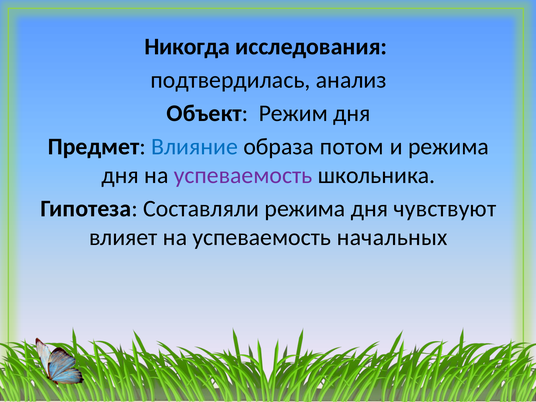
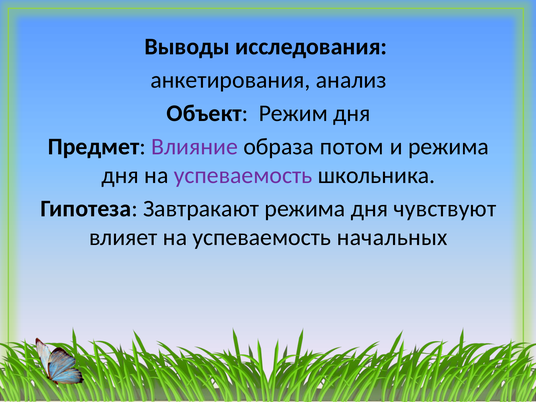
Никогда: Никогда -> Выводы
подтвердилась: подтвердилась -> анкетирования
Влияние colour: blue -> purple
Составляли: Составляли -> Завтракают
